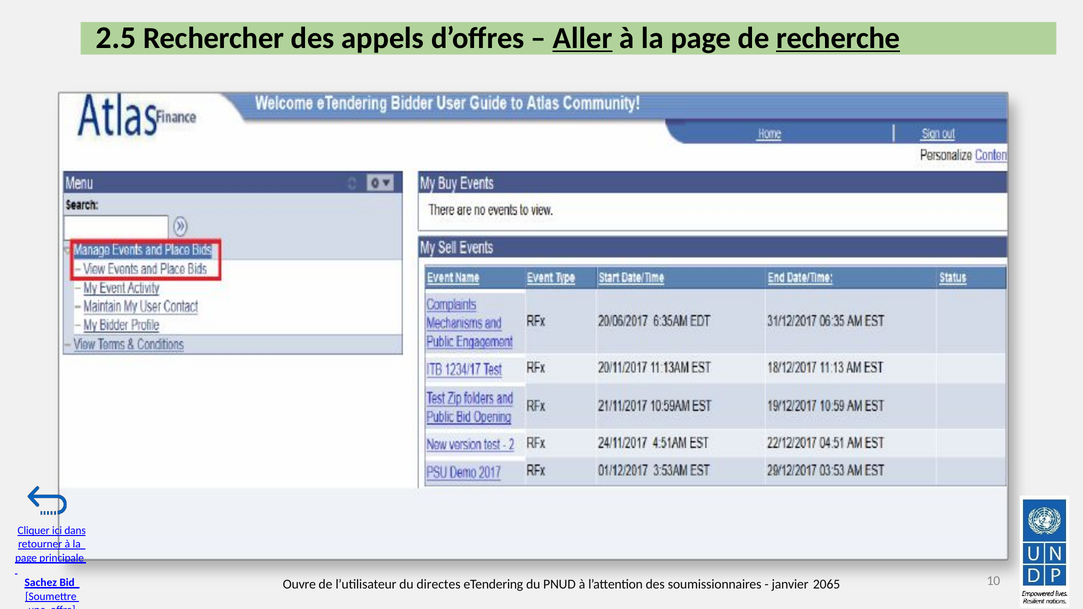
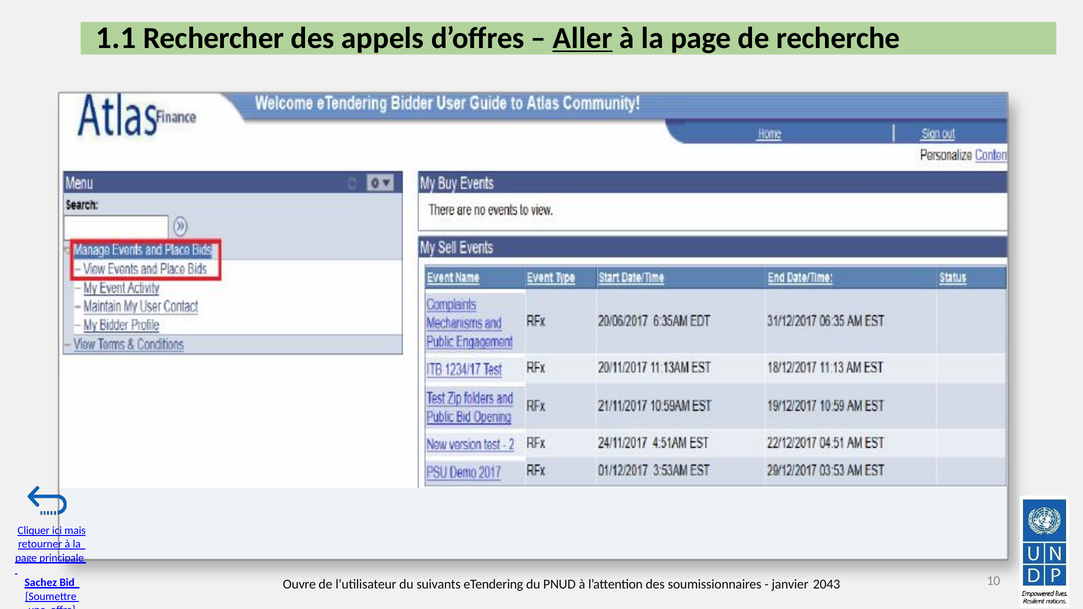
2.5: 2.5 -> 1.1
recherche underline: present -> none
dans: dans -> mais
directes: directes -> suivants
2065: 2065 -> 2043
